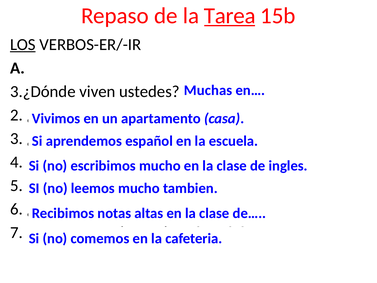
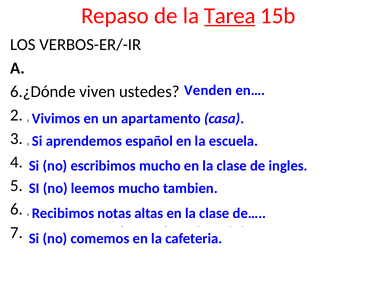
LOS underline: present -> none
Muchas: Muchas -> Venden
3.¿Dónde: 3.¿Dónde -> 6.¿Dónde
